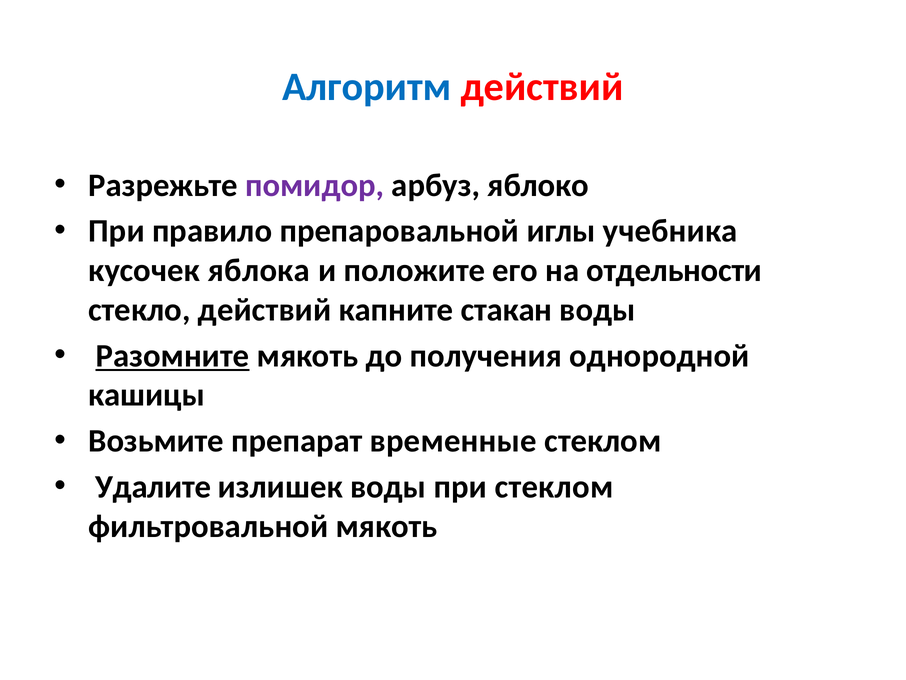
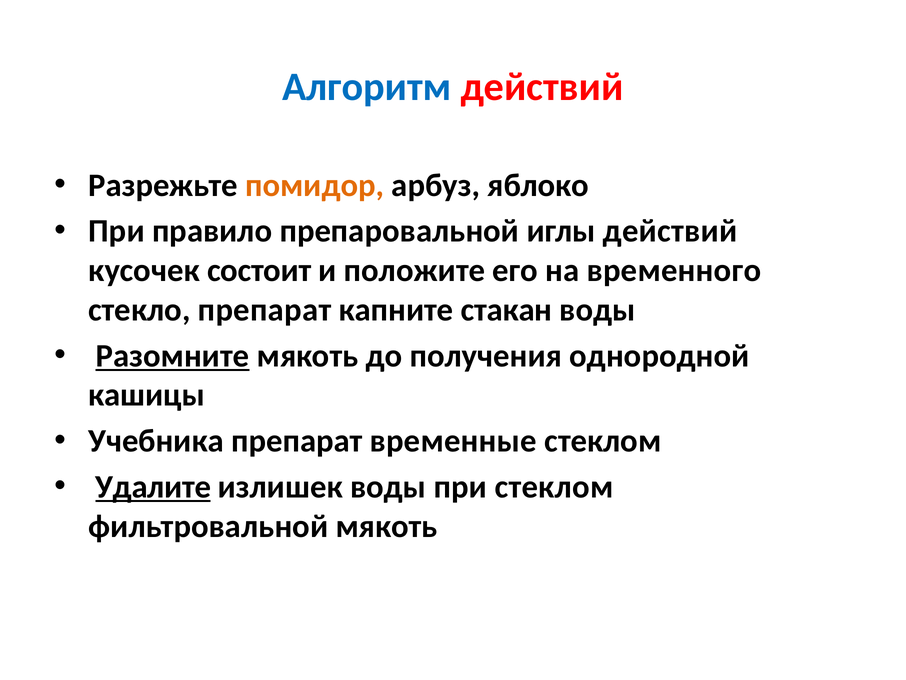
помидор colour: purple -> orange
иглы учебника: учебника -> действий
яблока: яблока -> состоит
отдельности: отдельности -> временного
стекло действий: действий -> препарат
Возьмите: Возьмите -> Учебника
Удалите underline: none -> present
